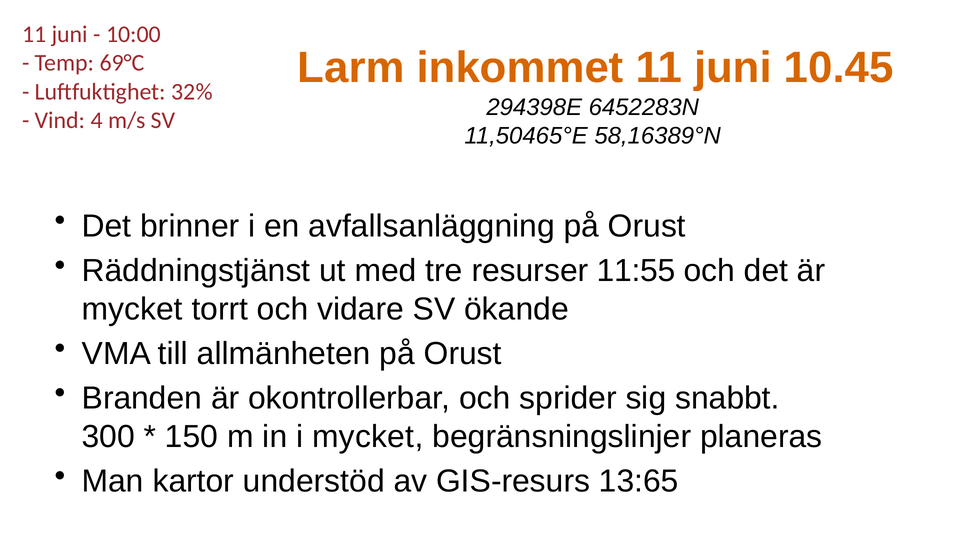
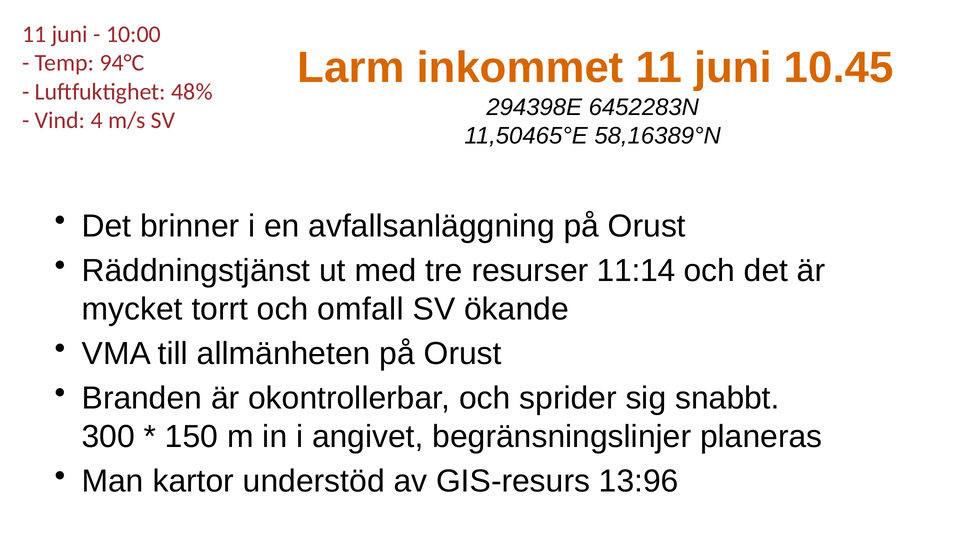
69°C: 69°C -> 94°C
32%: 32% -> 48%
11:55: 11:55 -> 11:14
vidare: vidare -> omfall
i mycket: mycket -> angivet
13:65: 13:65 -> 13:96
